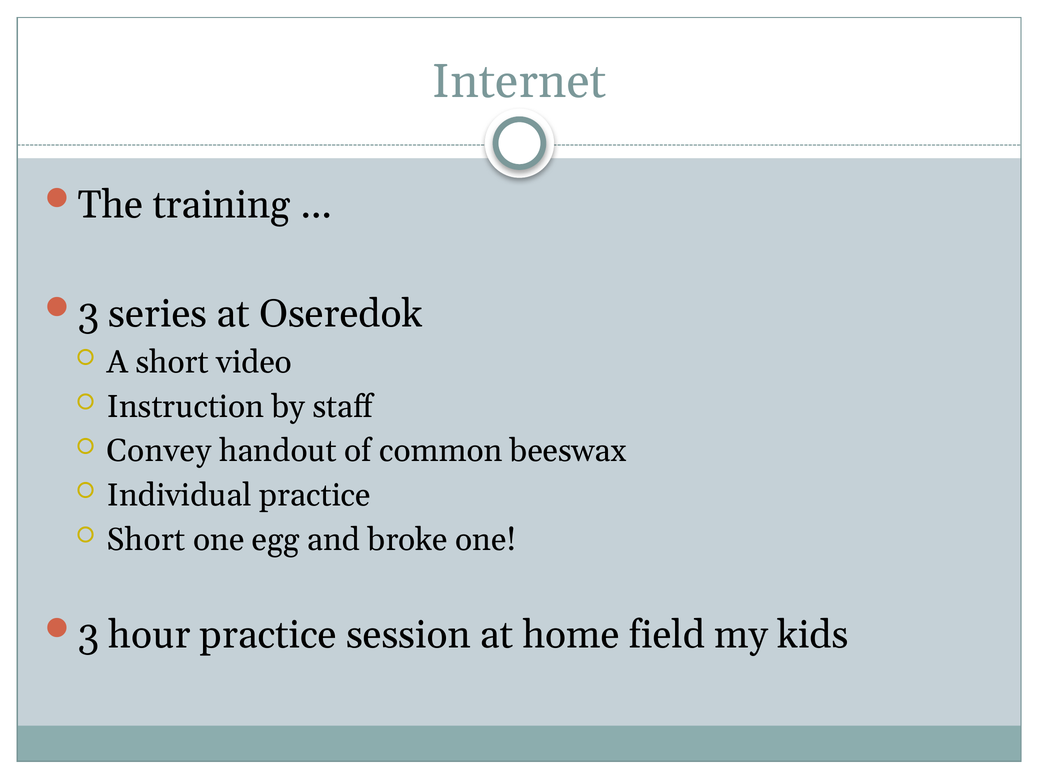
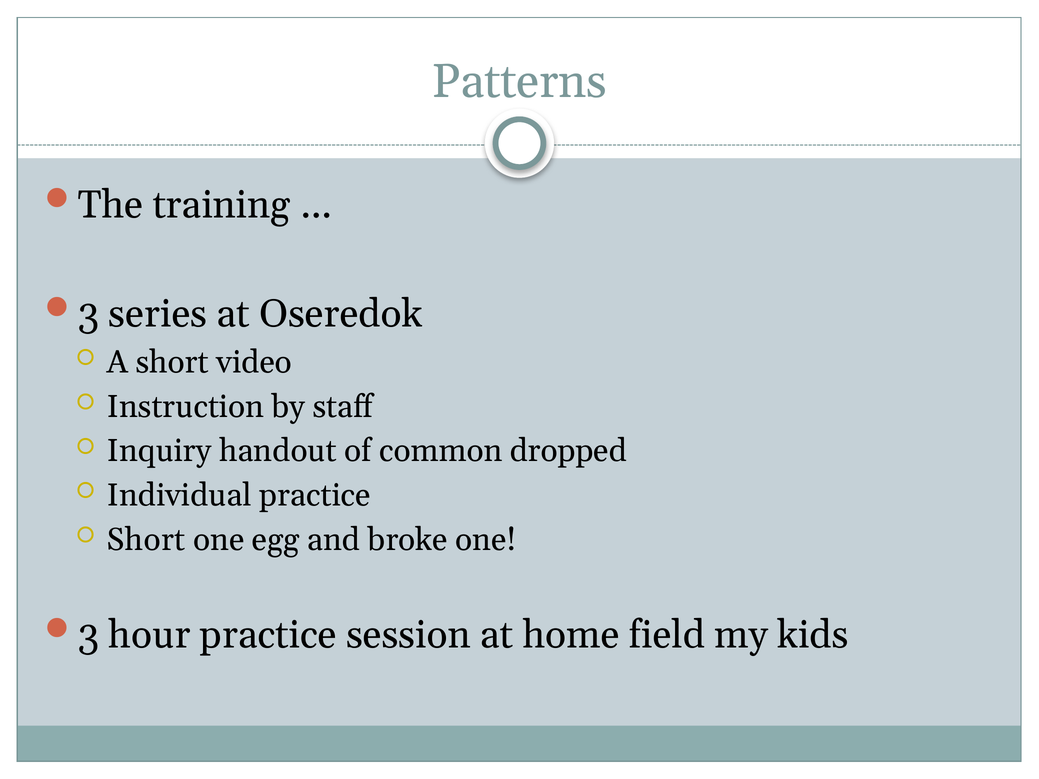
Internet: Internet -> Patterns
Convey: Convey -> Inquiry
beeswax: beeswax -> dropped
